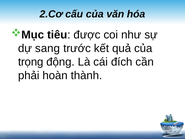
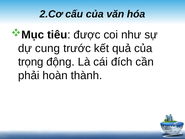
sang: sang -> cung
